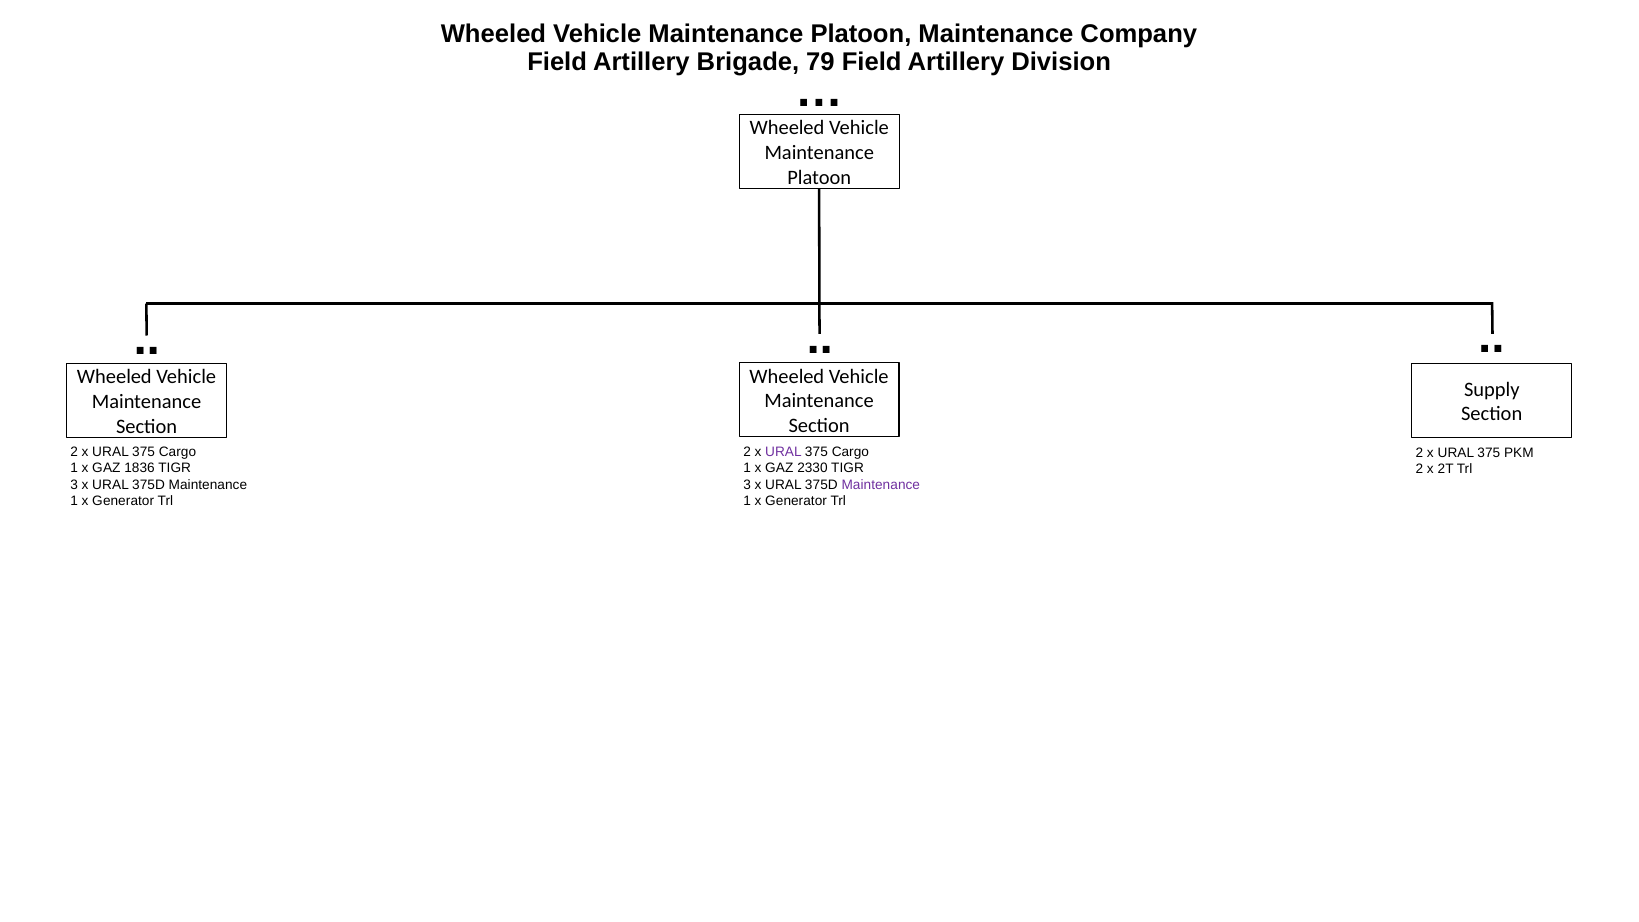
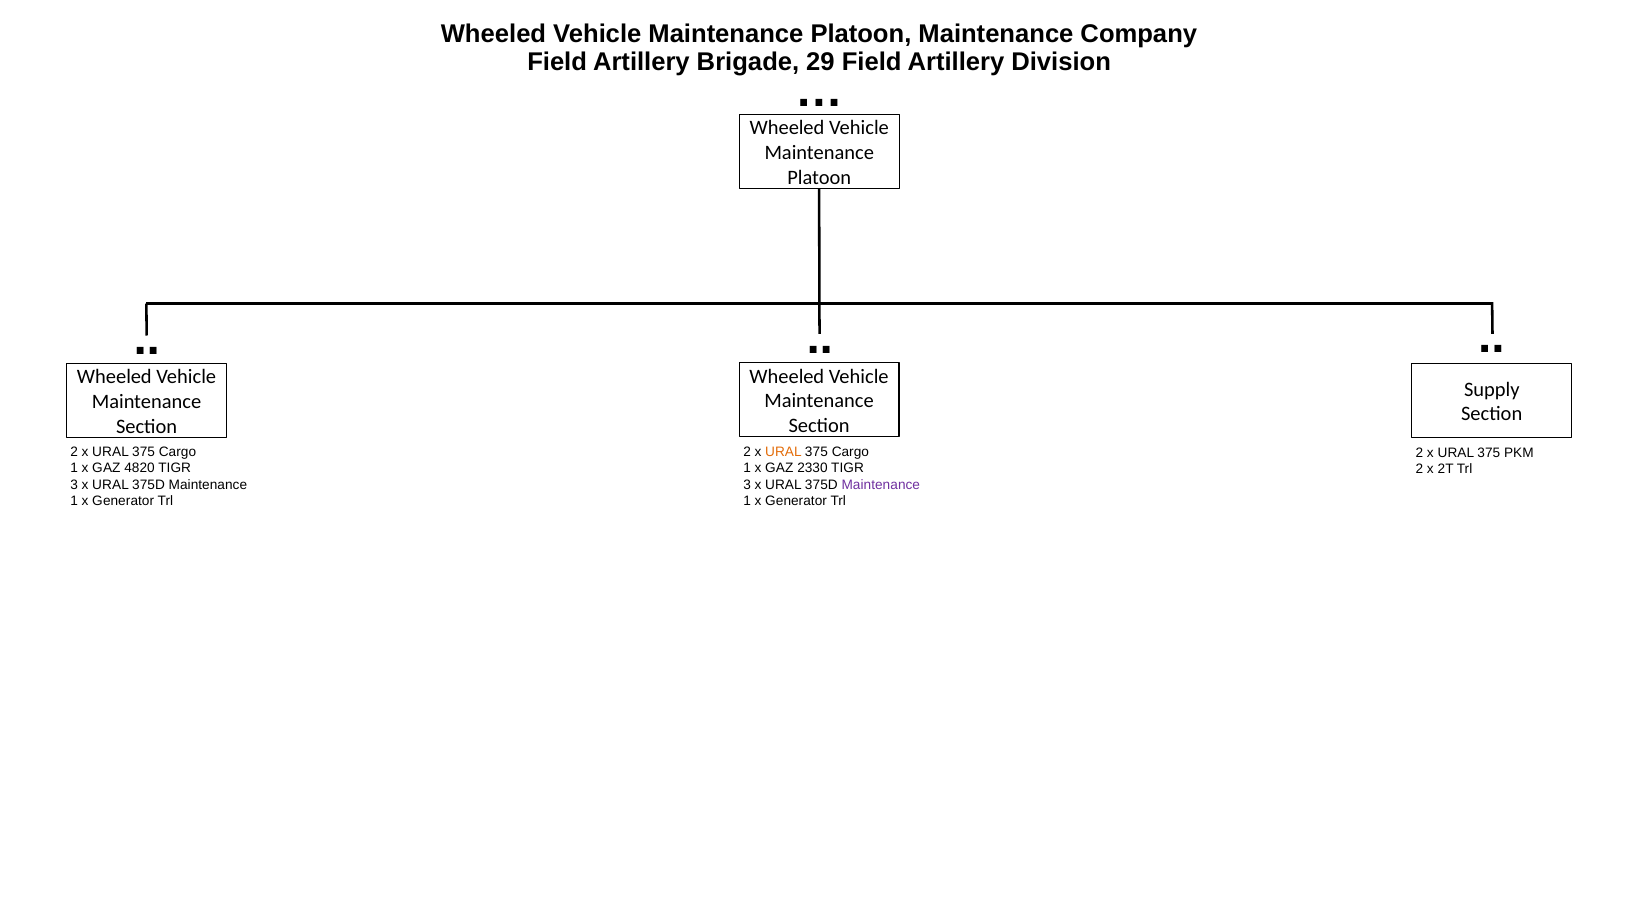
79: 79 -> 29
URAL at (783, 452) colour: purple -> orange
1836: 1836 -> 4820
